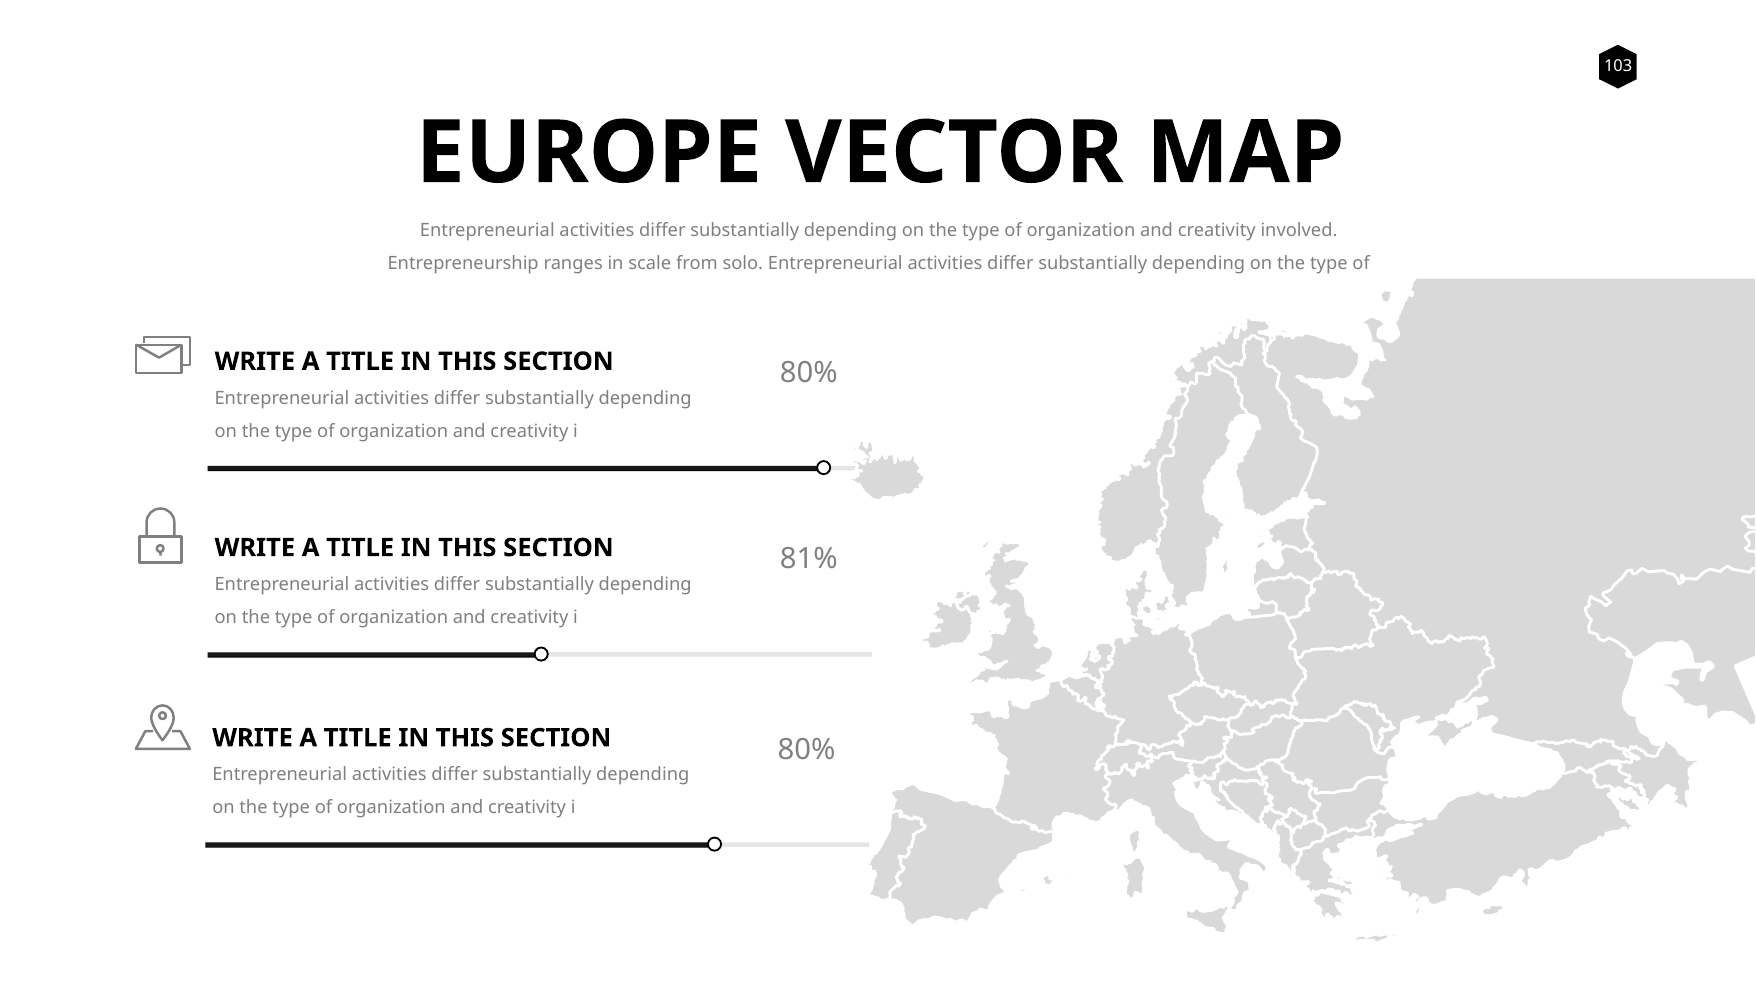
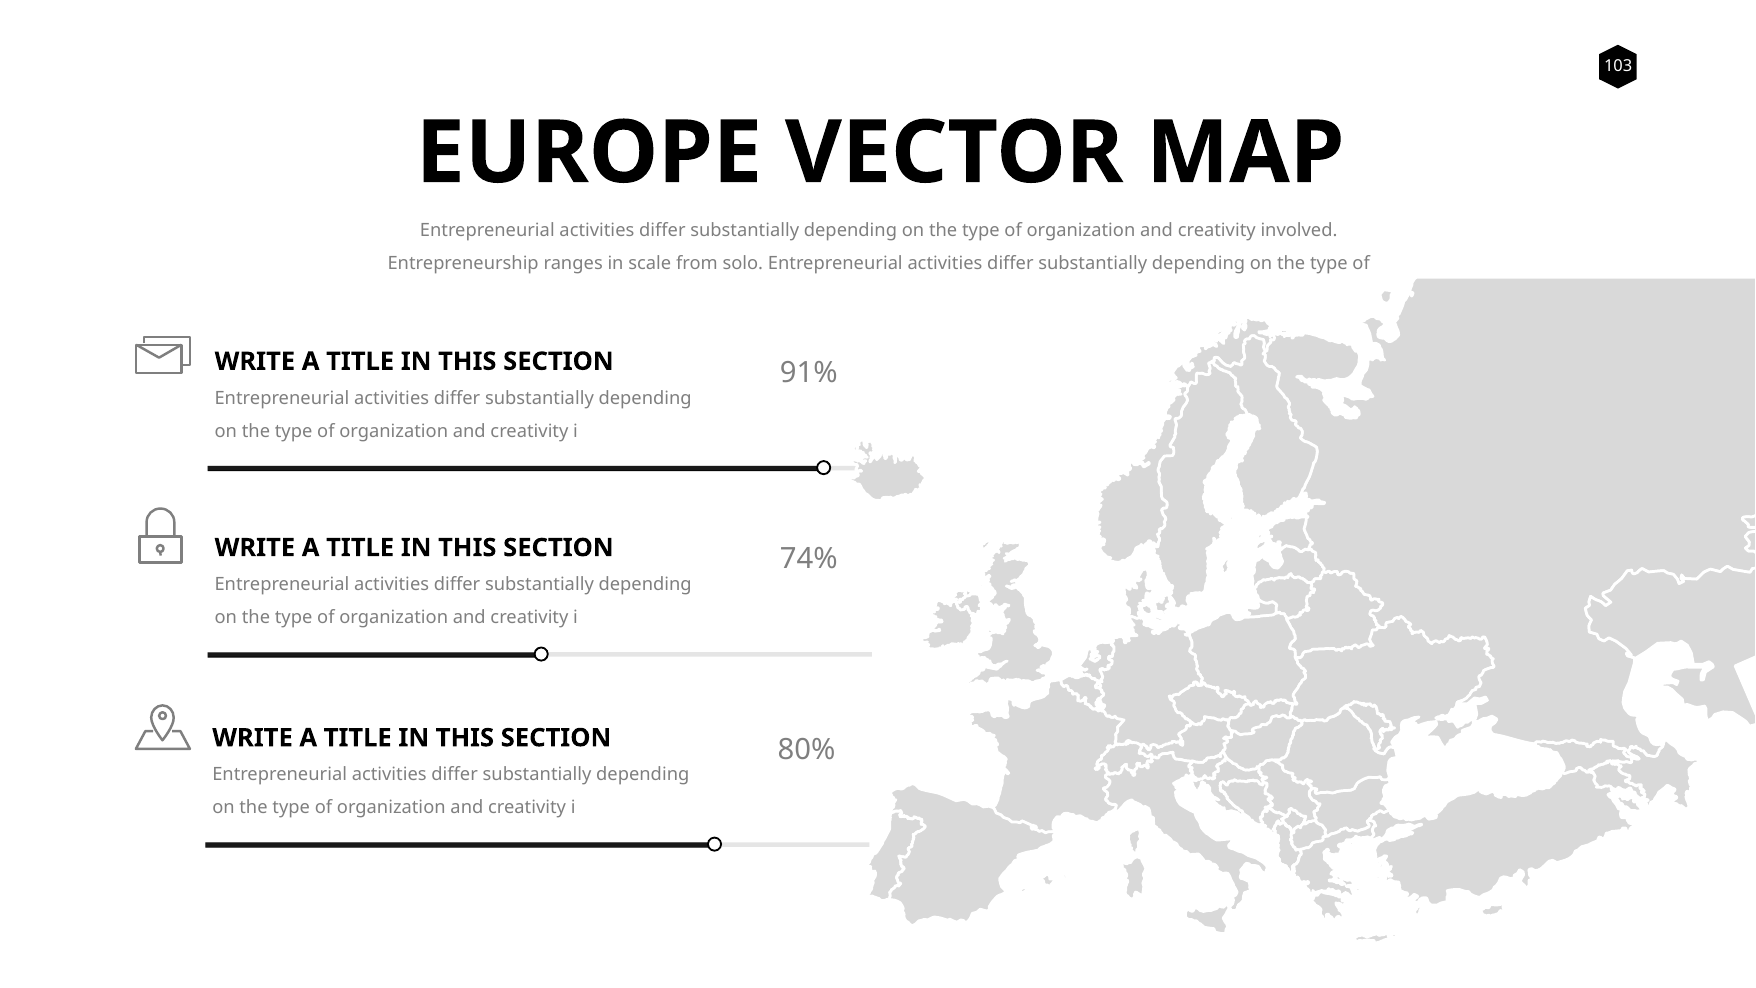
80% at (809, 373): 80% -> 91%
81%: 81% -> 74%
